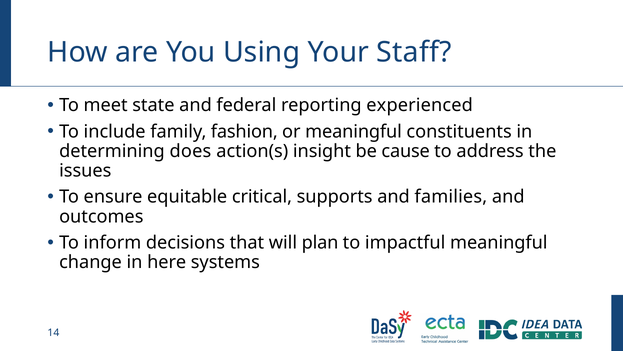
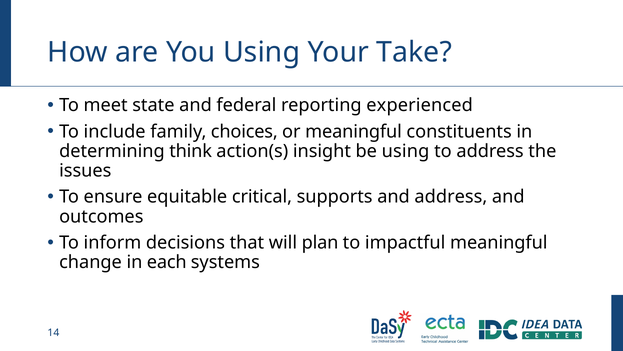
Staff: Staff -> Take
fashion: fashion -> choices
does: does -> think
be cause: cause -> using
and families: families -> address
here: here -> each
